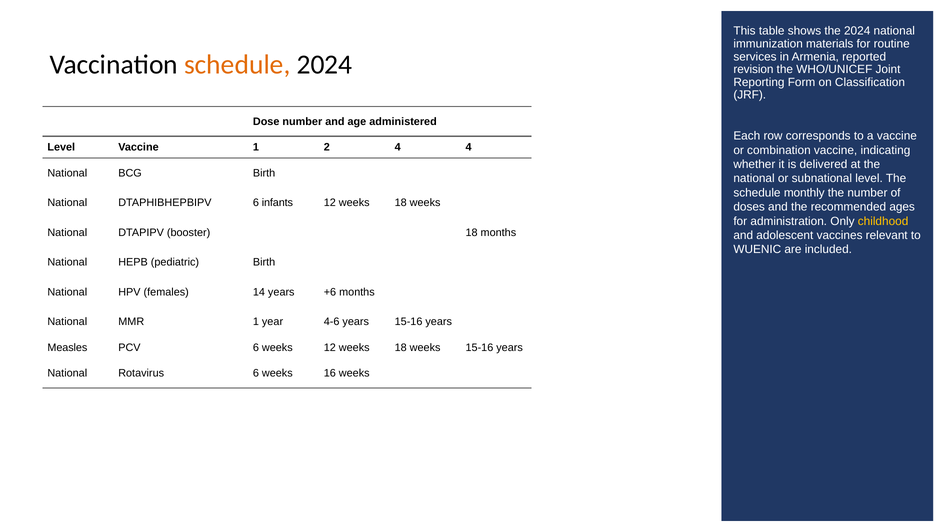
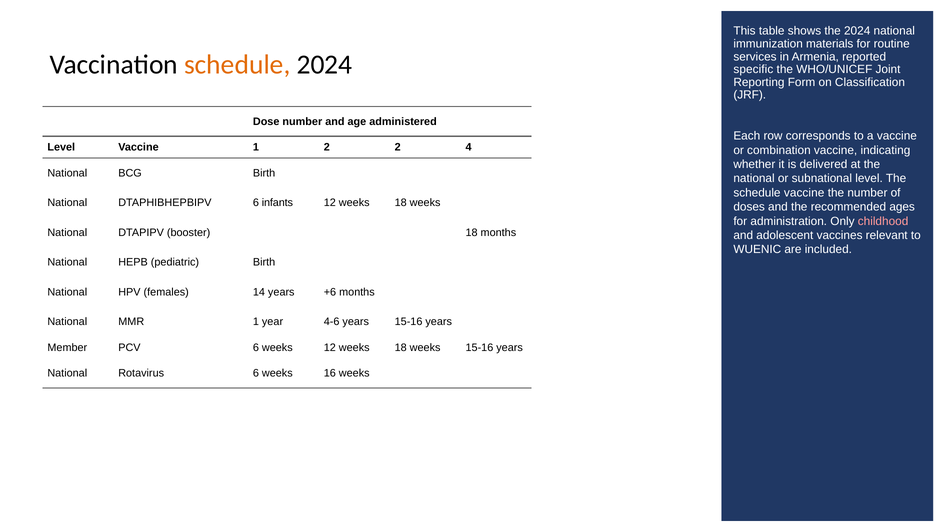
revision at (753, 69): revision -> specific
2 4: 4 -> 2
schedule monthly: monthly -> vaccine
childhood colour: yellow -> pink
Measles: Measles -> Member
